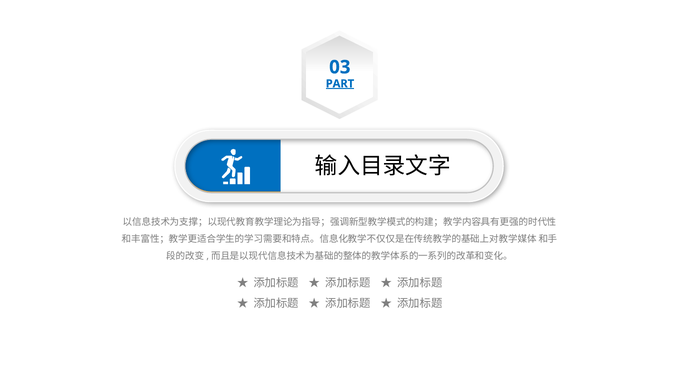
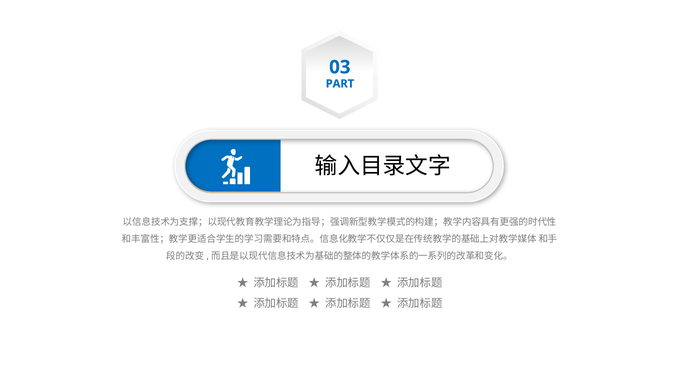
PART underline: present -> none
